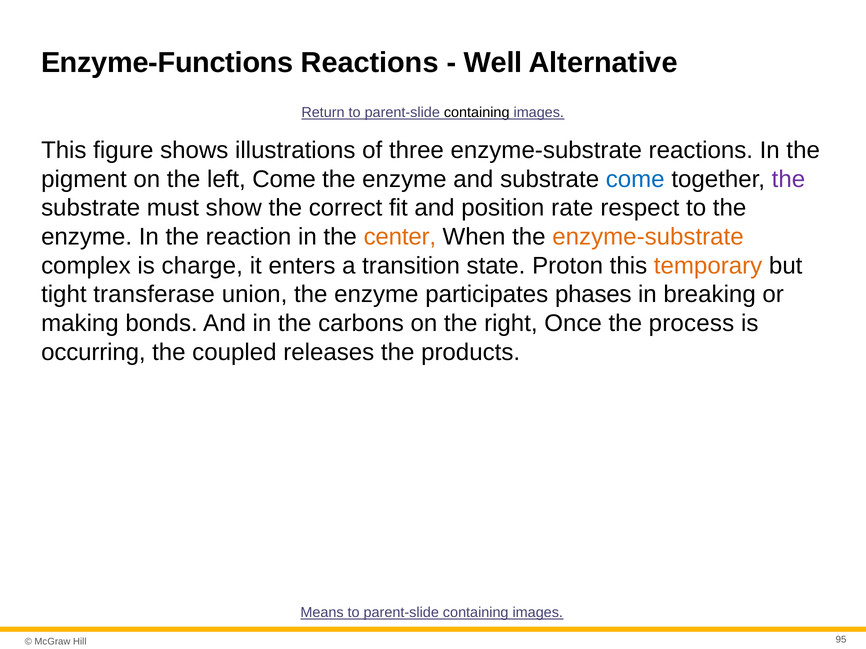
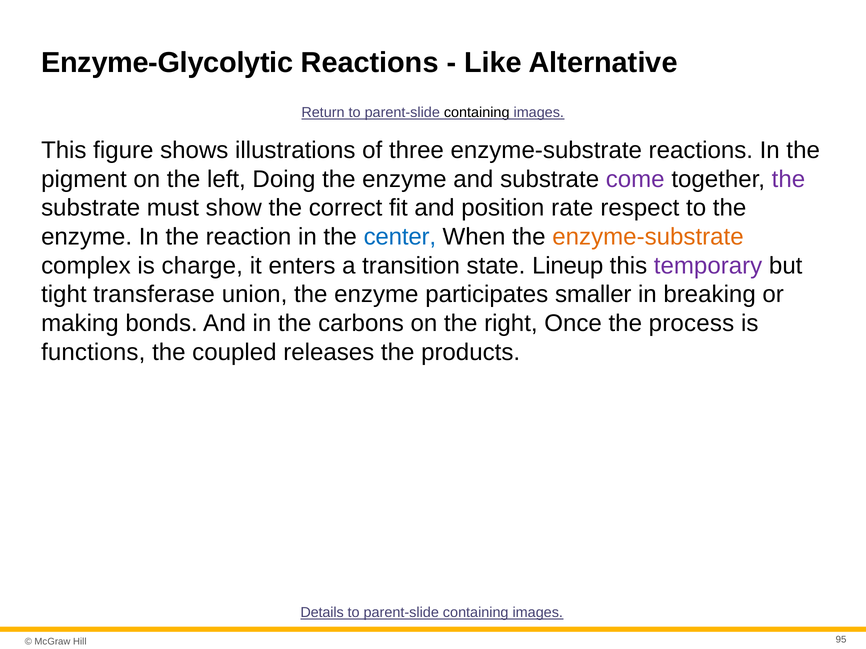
Enzyme-Functions: Enzyme-Functions -> Enzyme-Glycolytic
Well: Well -> Like
left Come: Come -> Doing
come at (635, 179) colour: blue -> purple
center colour: orange -> blue
Proton: Proton -> Lineup
temporary colour: orange -> purple
phases: phases -> smaller
occurring: occurring -> functions
Means: Means -> Details
